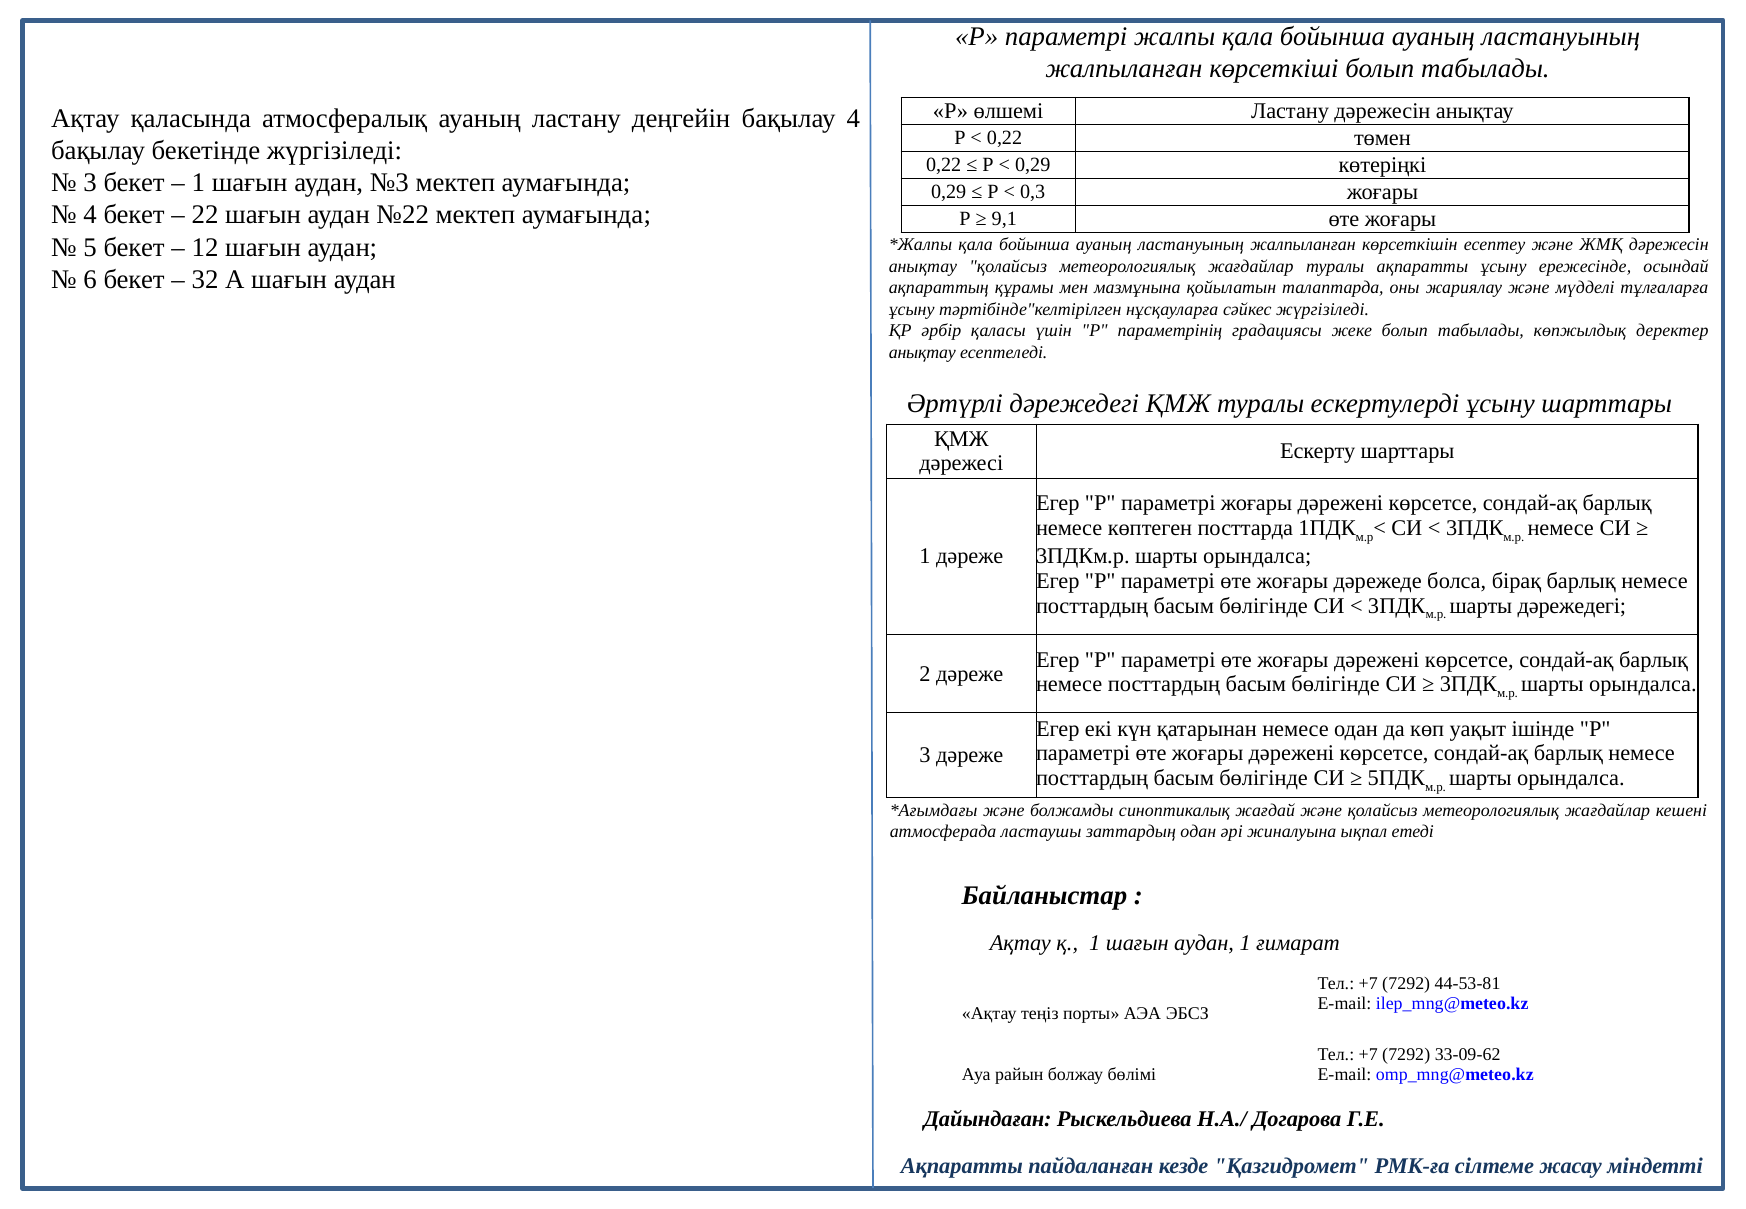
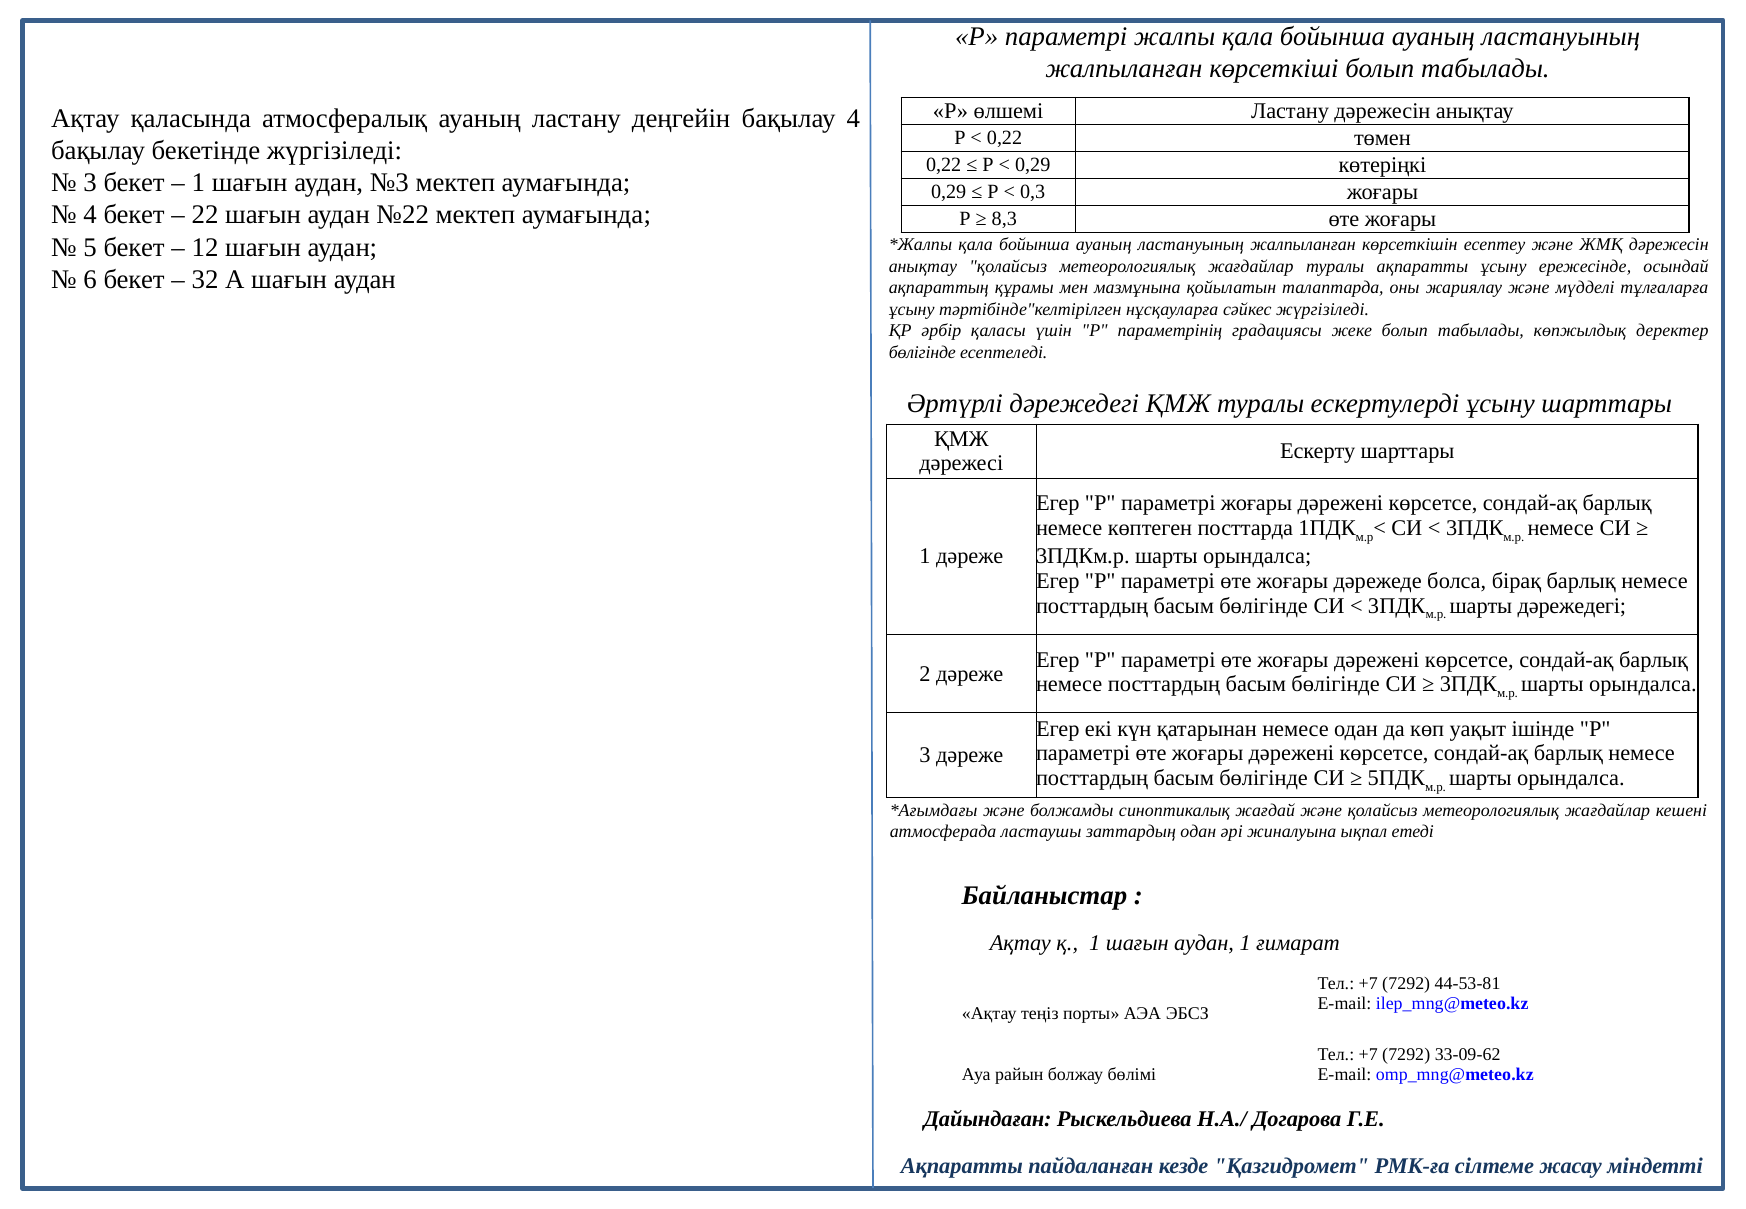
9,1: 9,1 -> 8,3
анықтау at (922, 352): анықтау -> бөлігінде
